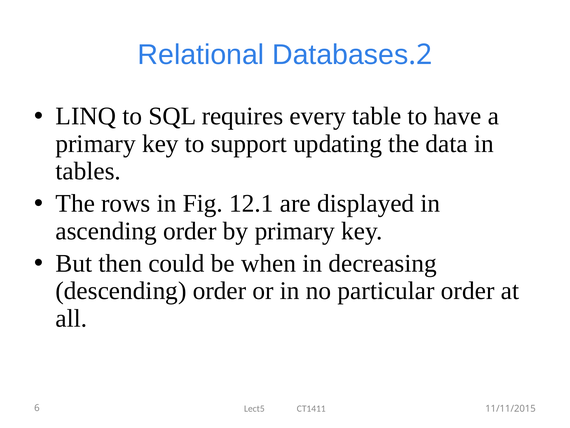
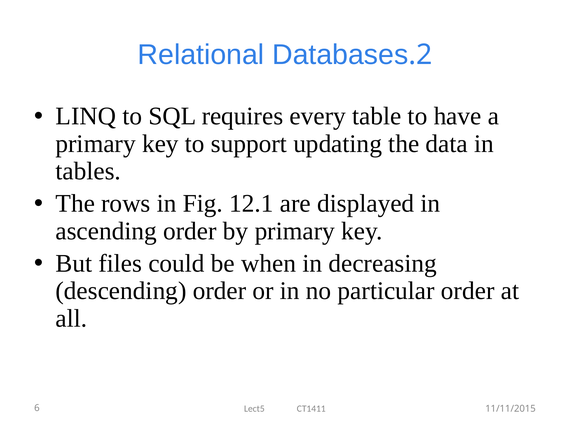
then: then -> files
